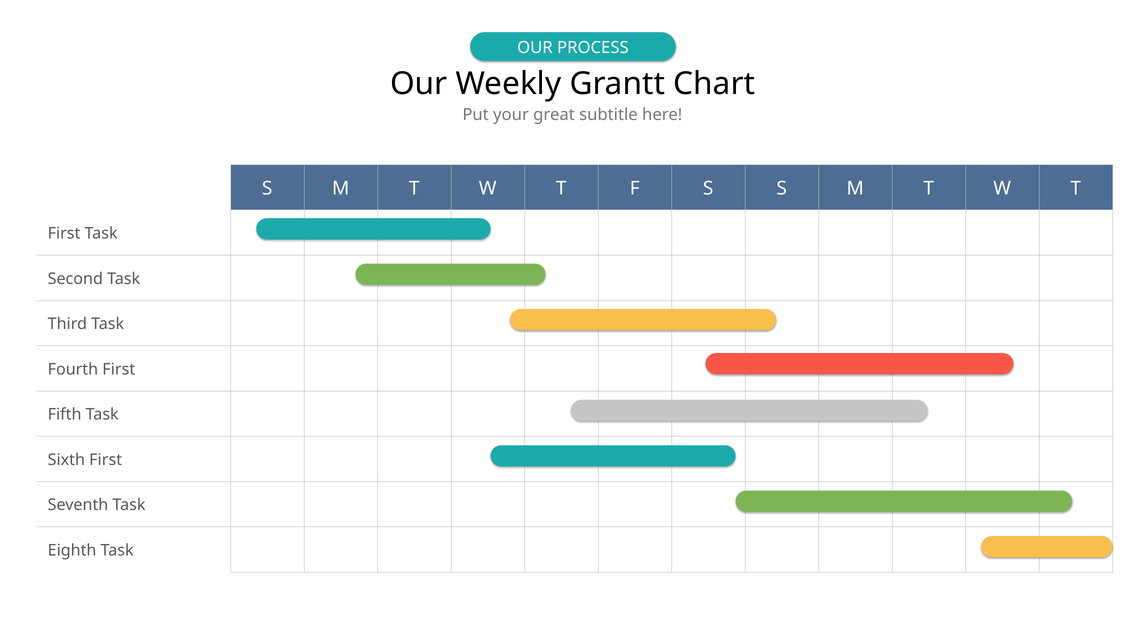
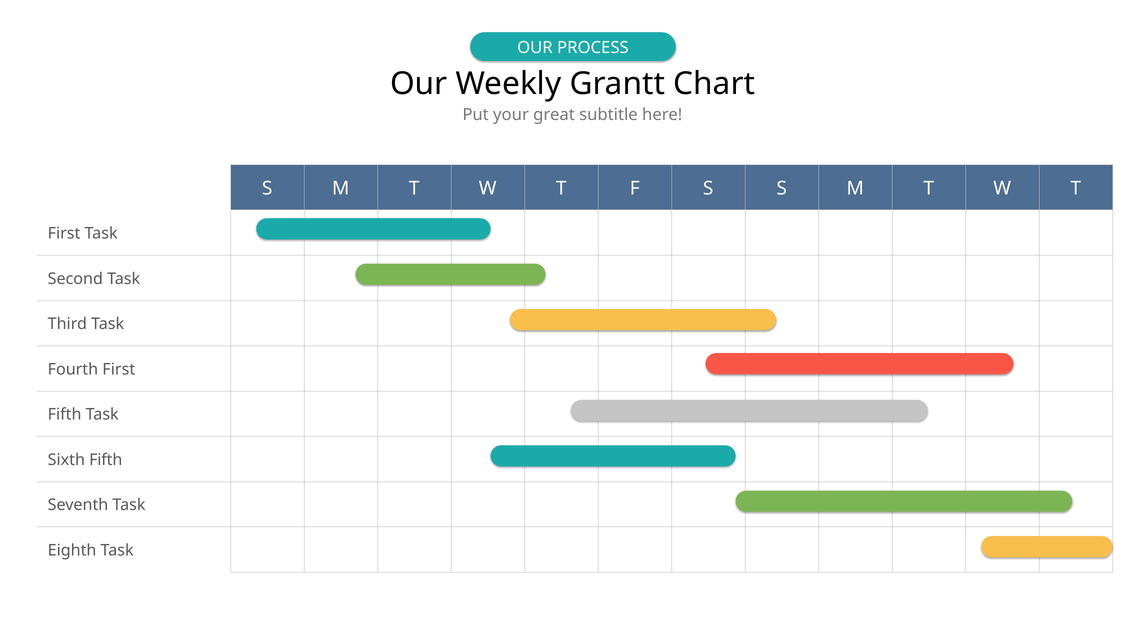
Sixth First: First -> Fifth
